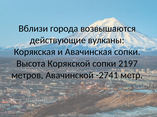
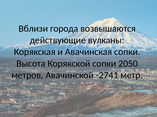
2197: 2197 -> 2050
